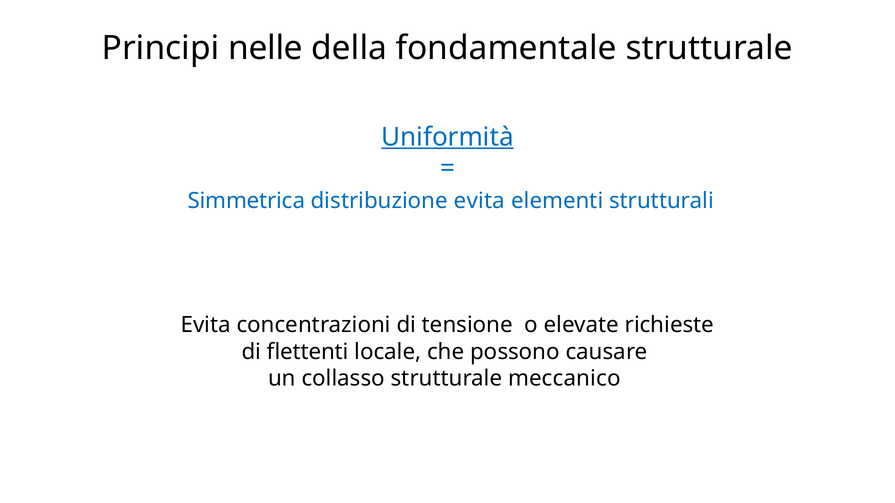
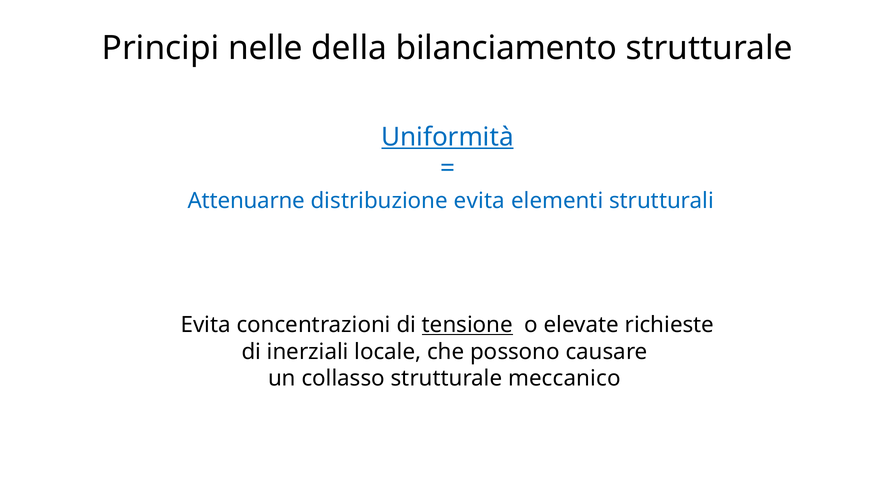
fondamentale: fondamentale -> bilanciamento
Simmetrica: Simmetrica -> Attenuarne
tensione underline: none -> present
flettenti: flettenti -> inerziali
